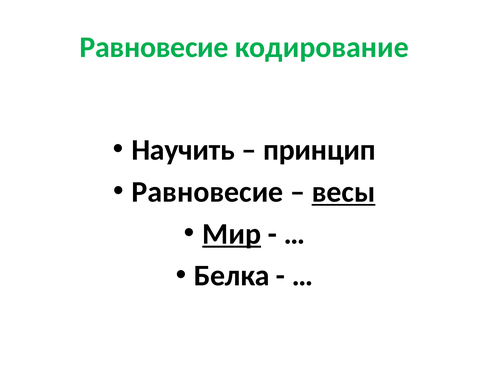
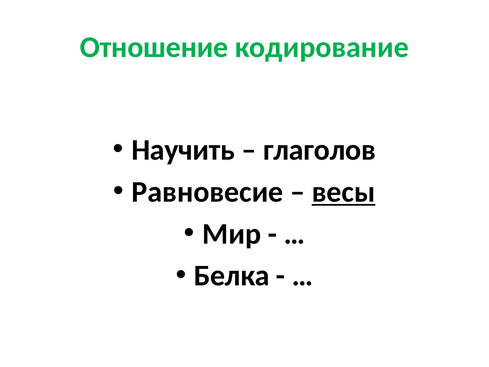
Равновесие at (154, 47): Равновесие -> Отношение
принцип: принцип -> глаголов
Мир underline: present -> none
